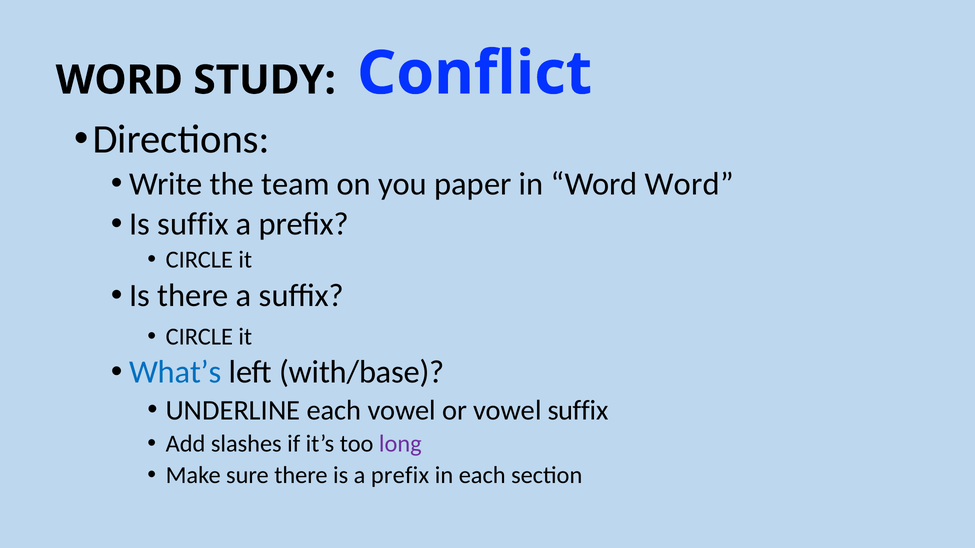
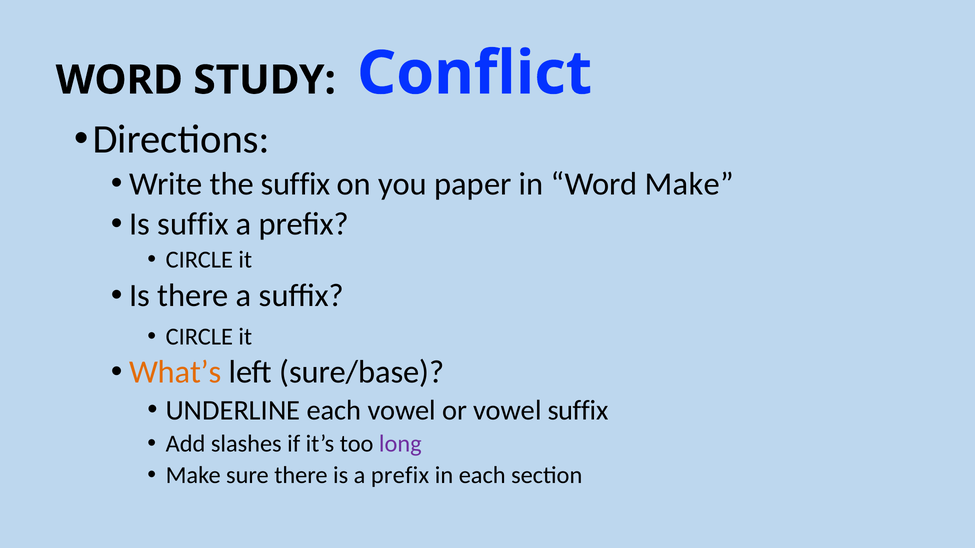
the team: team -> suffix
Word Word: Word -> Make
What’s colour: blue -> orange
with/base: with/base -> sure/base
